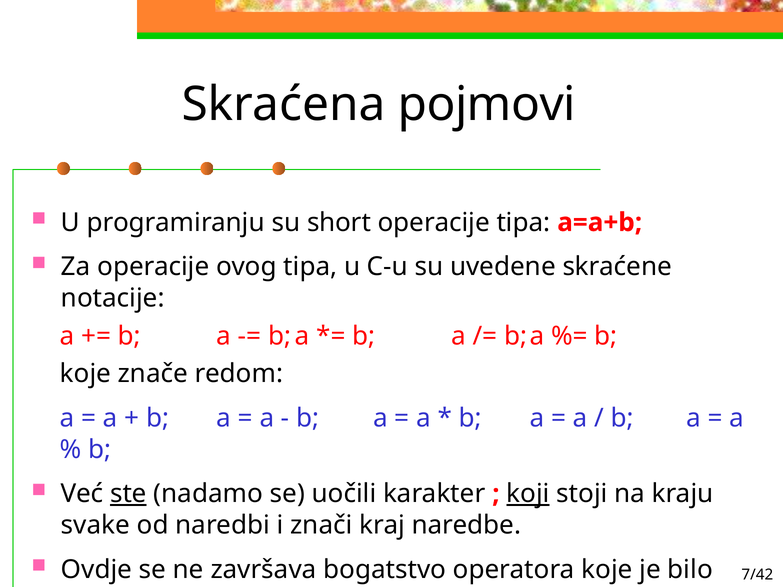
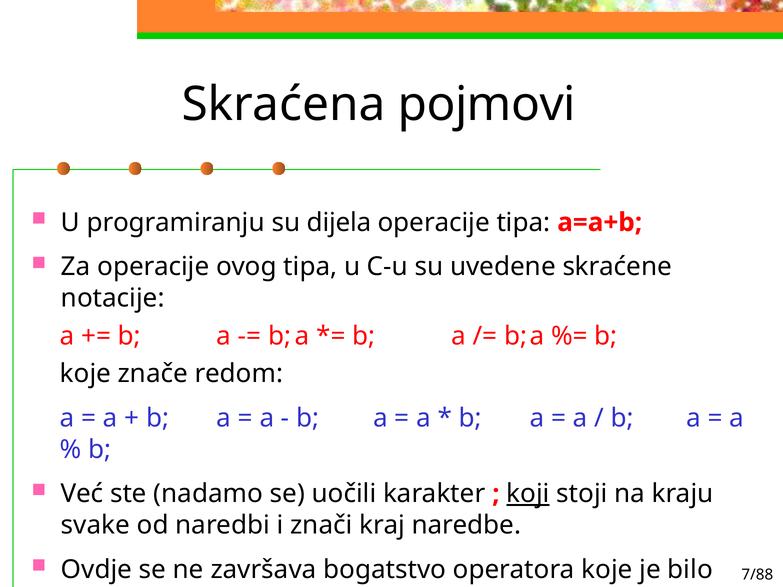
short: short -> dijela
ste underline: present -> none
7/42: 7/42 -> 7/88
